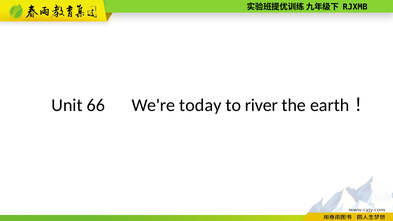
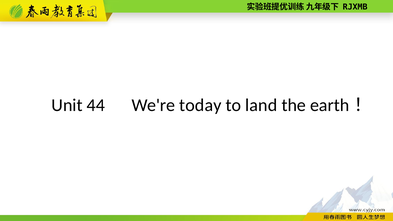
66: 66 -> 44
river: river -> land
